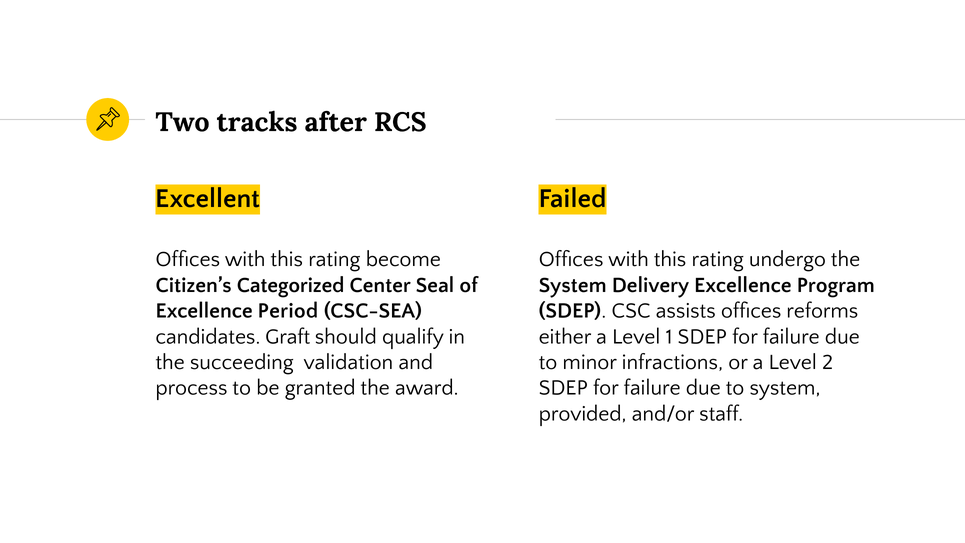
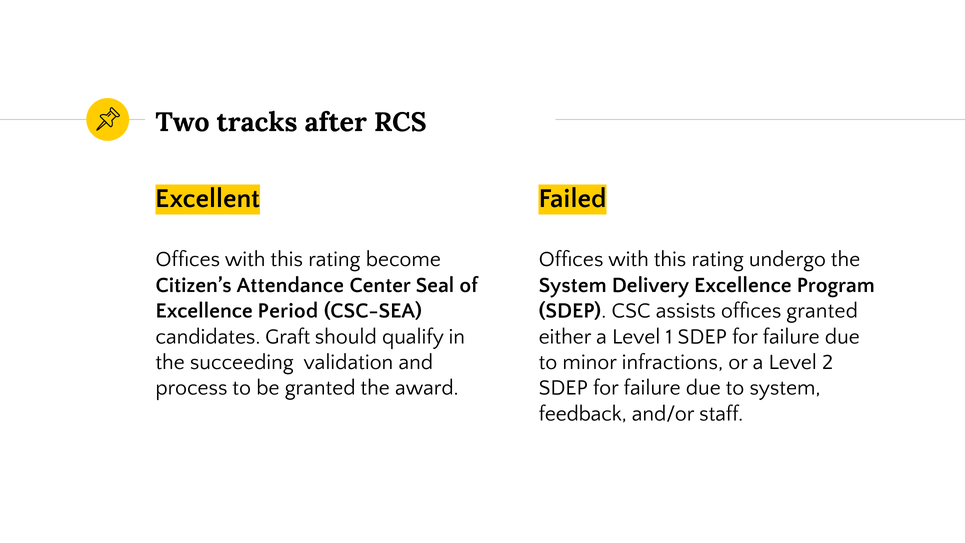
Categorized: Categorized -> Attendance
offices reforms: reforms -> granted
provided: provided -> feedback
